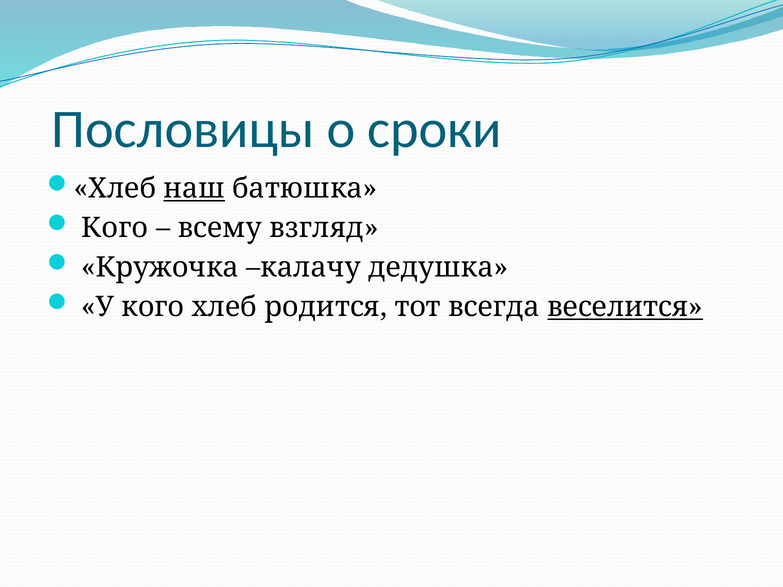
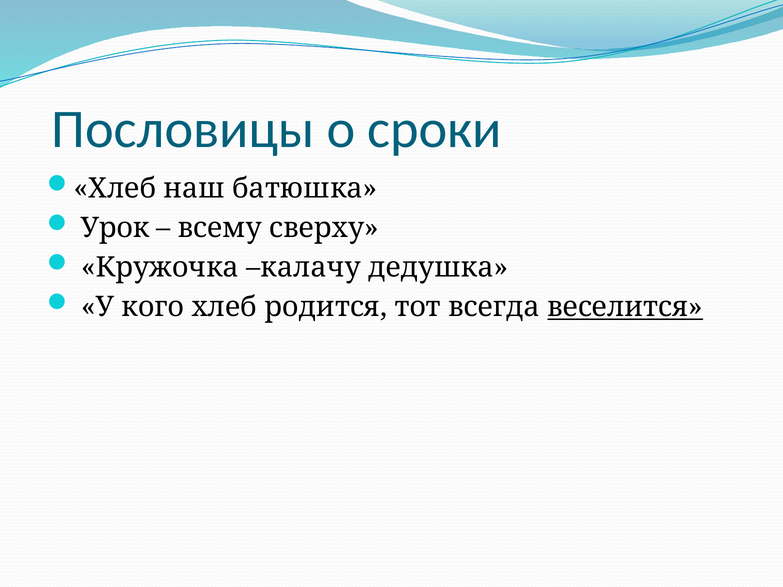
наш underline: present -> none
Кого at (115, 228): Кого -> Урок
взгляд: взгляд -> сверху
